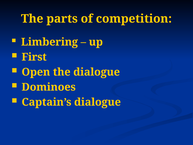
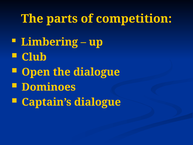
First: First -> Club
